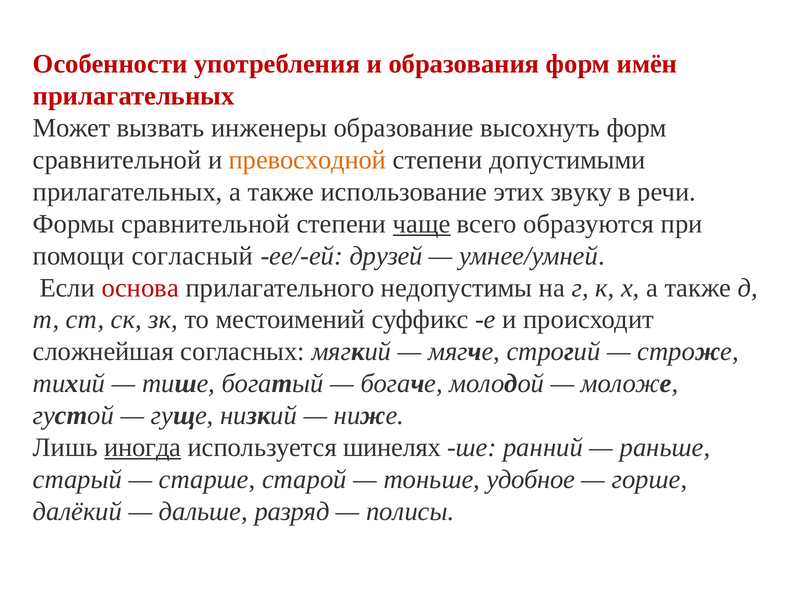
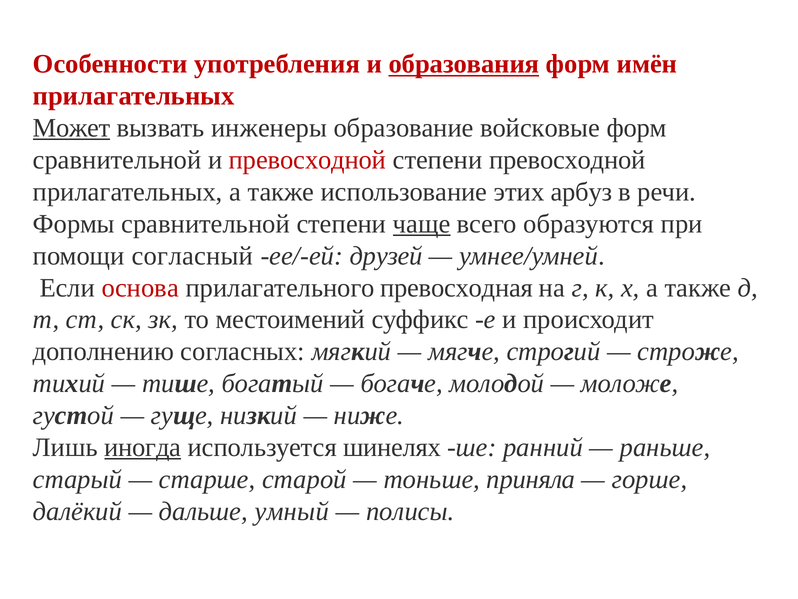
образования underline: none -> present
Может underline: none -> present
высохнуть: высохнуть -> войсковые
превосходной at (308, 160) colour: orange -> red
степени допустимыми: допустимыми -> превосходной
звуку: звуку -> арбуз
недопустимы: недопустимы -> превосходная
сложнейшая: сложнейшая -> дополнению
удобное: удобное -> приняла
разряд: разряд -> умный
